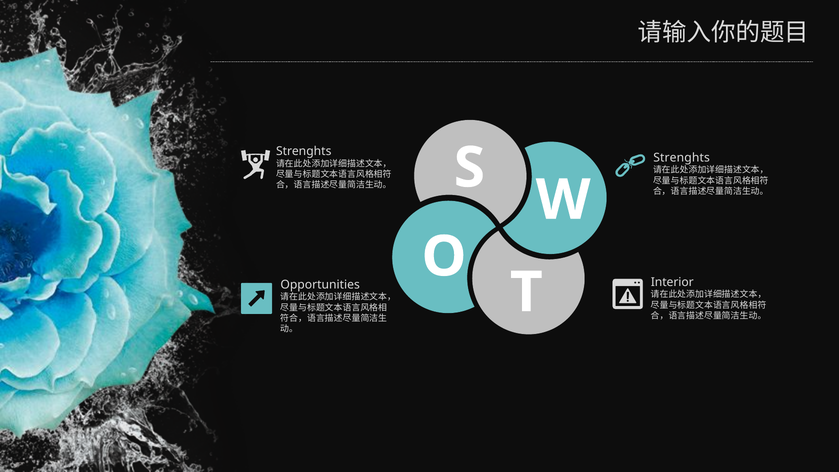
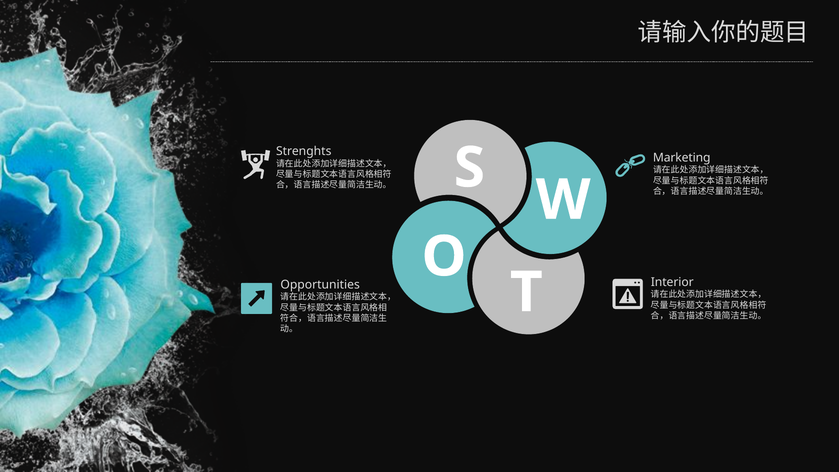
Strenghts at (682, 158): Strenghts -> Marketing
